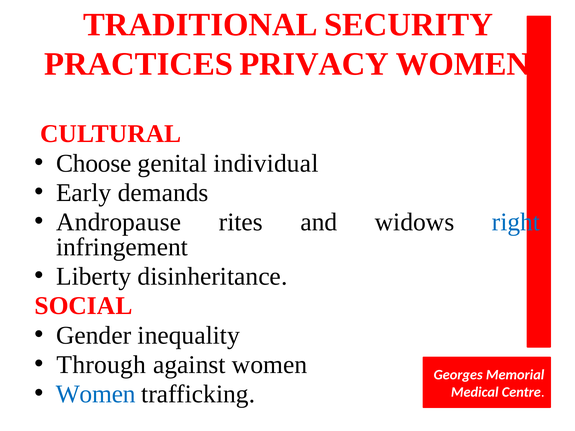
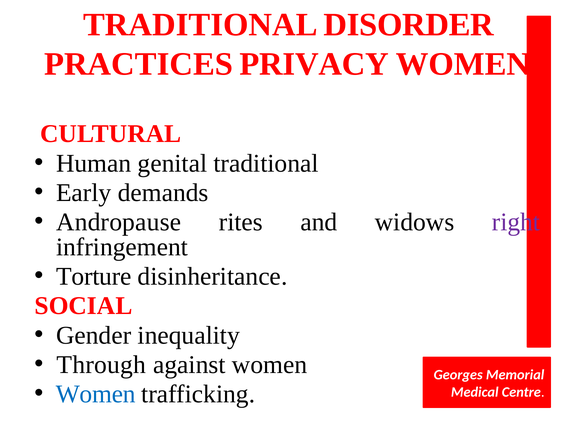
SECURITY: SECURITY -> DISORDER
Choose: Choose -> Human
genital individual: individual -> traditional
right colour: blue -> purple
Liberty: Liberty -> Torture
